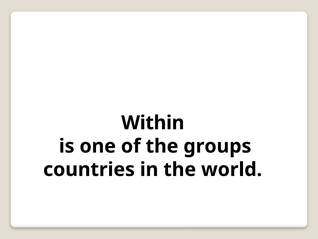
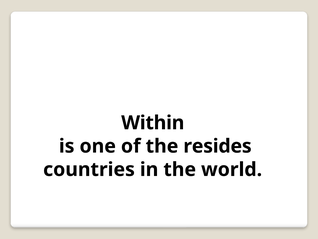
groups: groups -> resides
